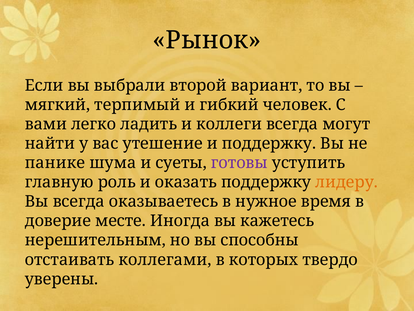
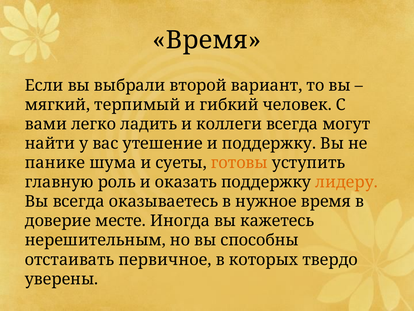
Рынок at (207, 40): Рынок -> Время
готовы colour: purple -> orange
коллегами: коллегами -> первичное
